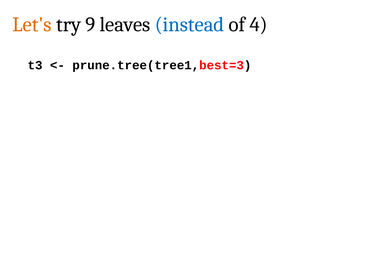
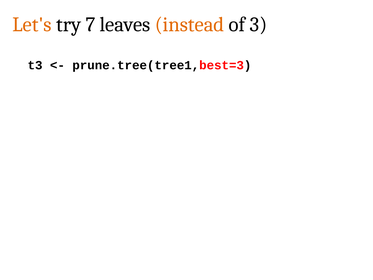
9: 9 -> 7
instead colour: blue -> orange
4: 4 -> 3
